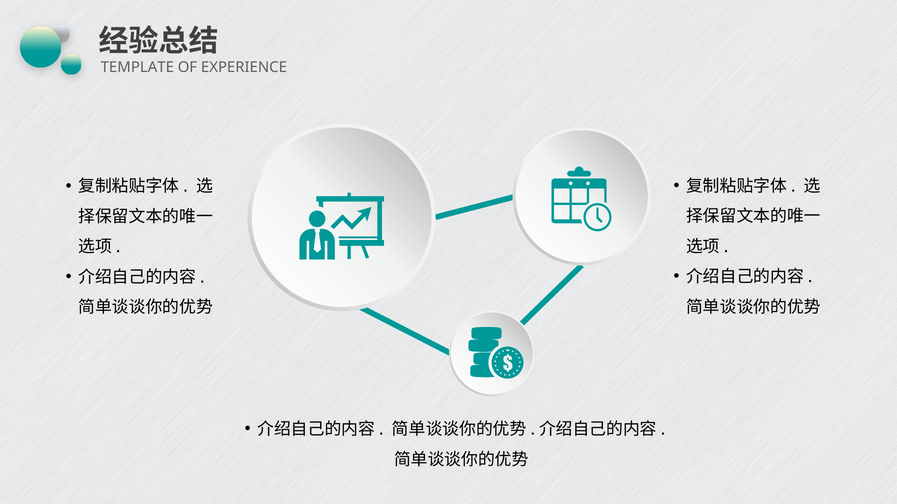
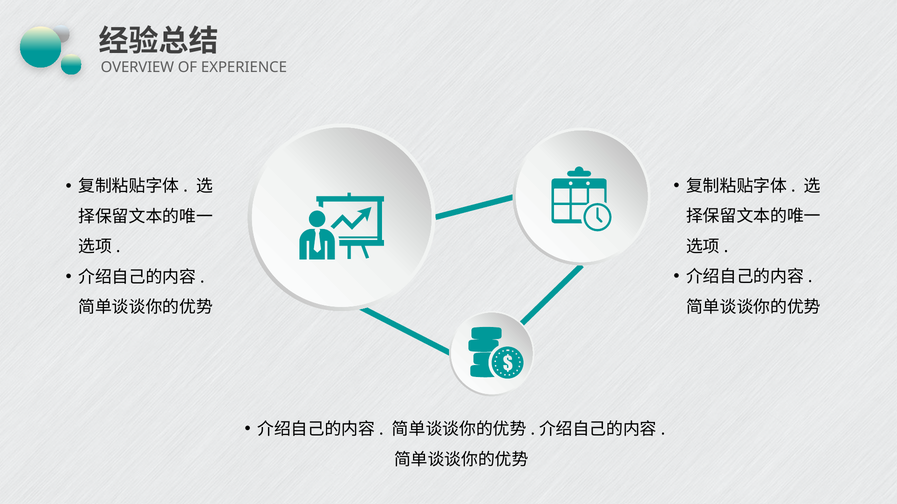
TEMPLATE: TEMPLATE -> OVERVIEW
